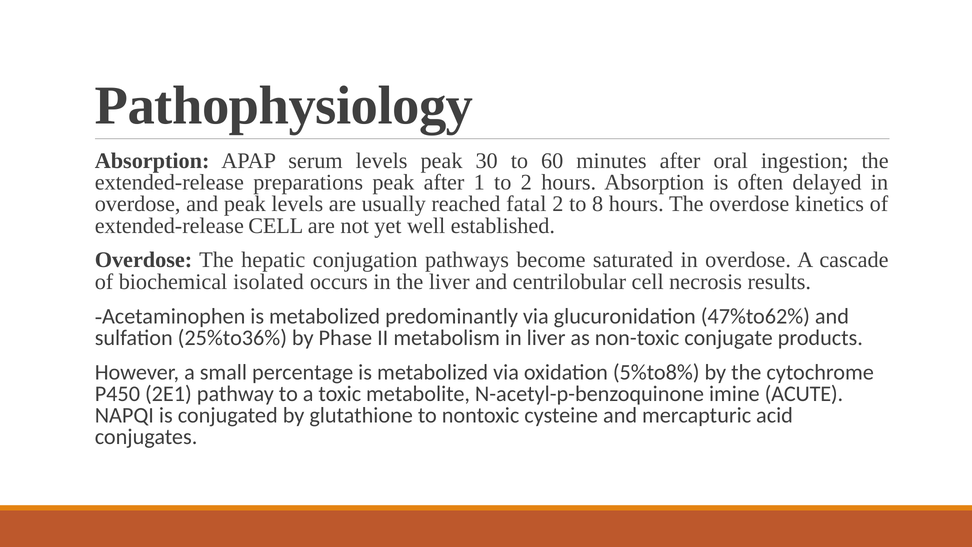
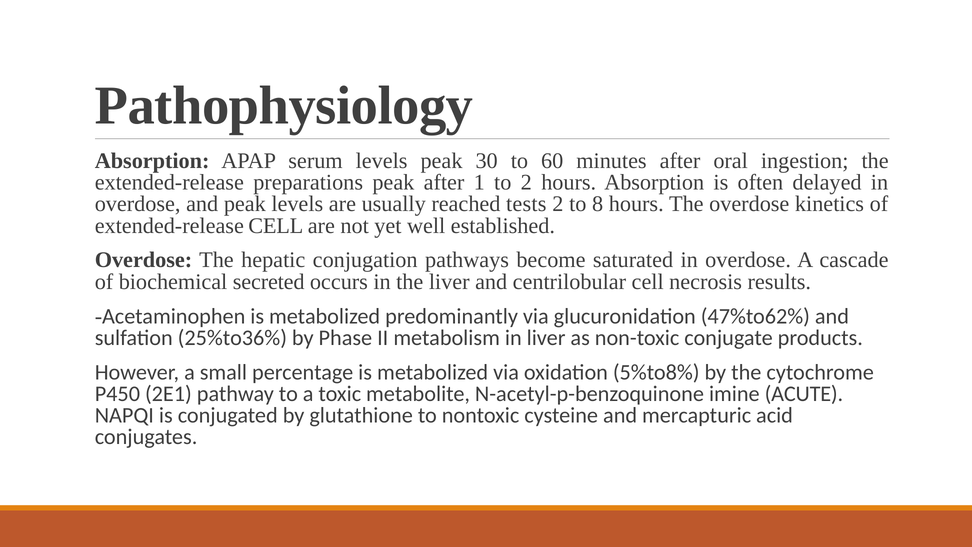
fatal: fatal -> tests
isolated: isolated -> secreted
